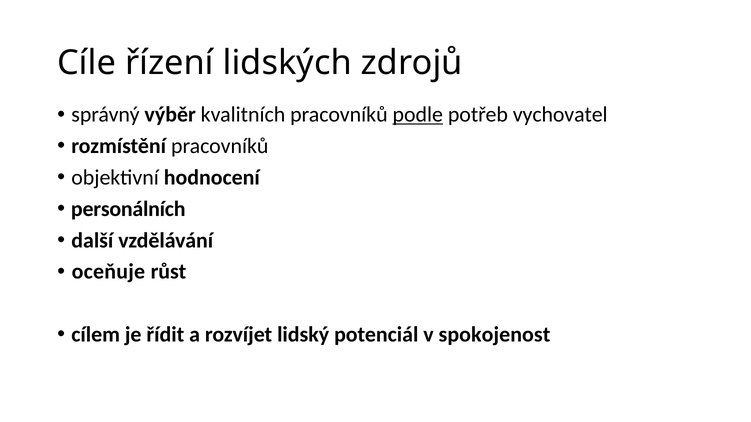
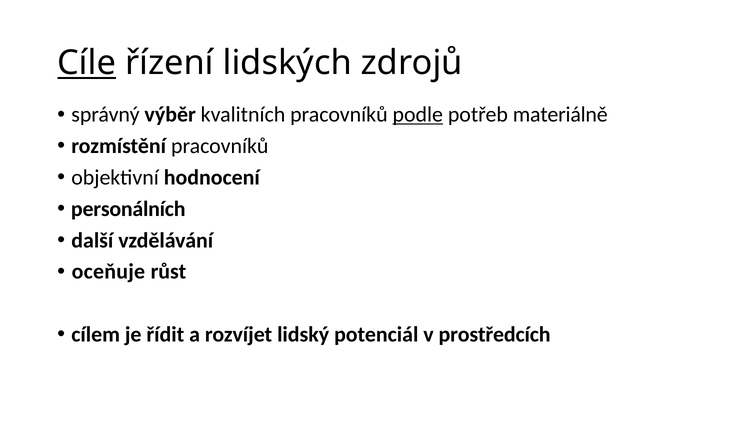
Cíle underline: none -> present
vychovatel: vychovatel -> materiálně
spokojenost: spokojenost -> prostředcích
